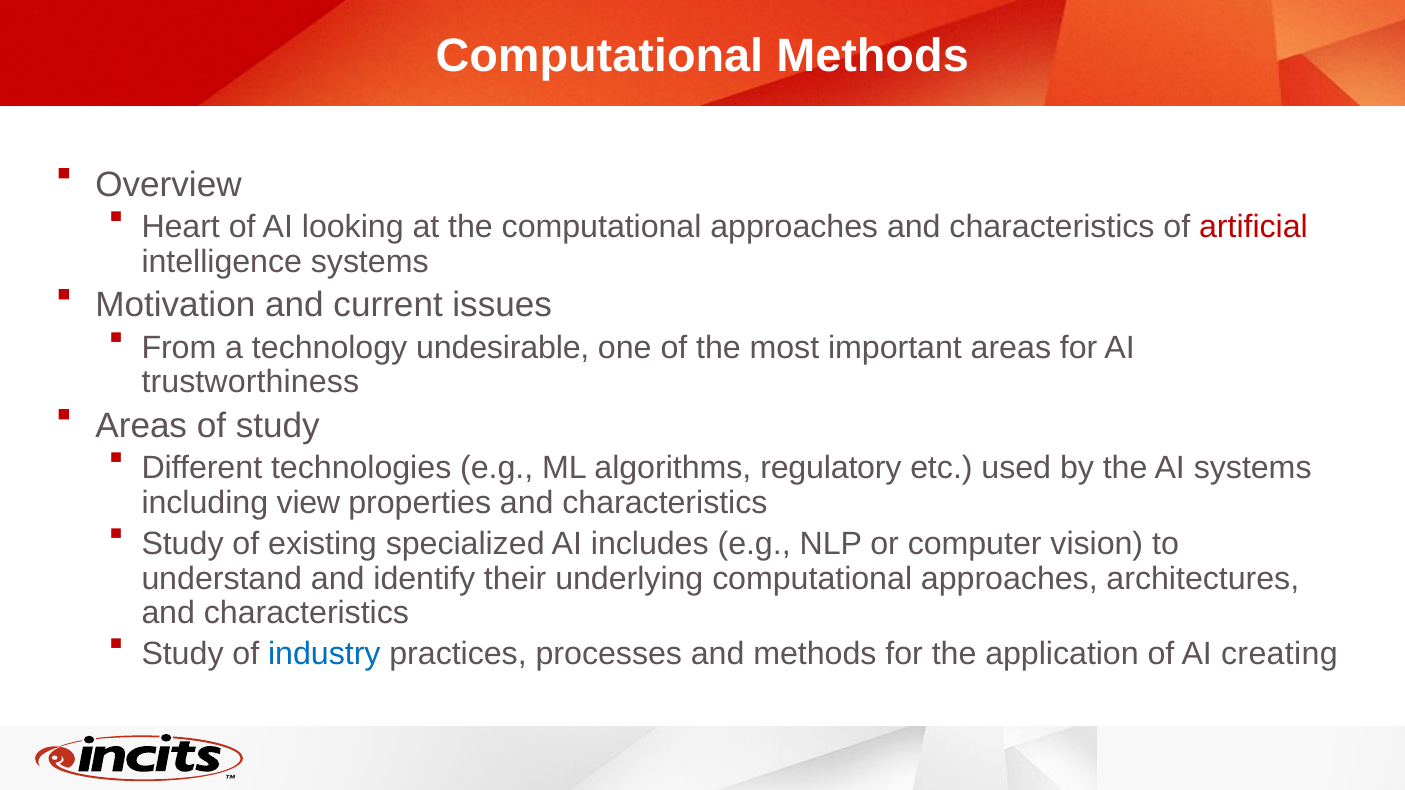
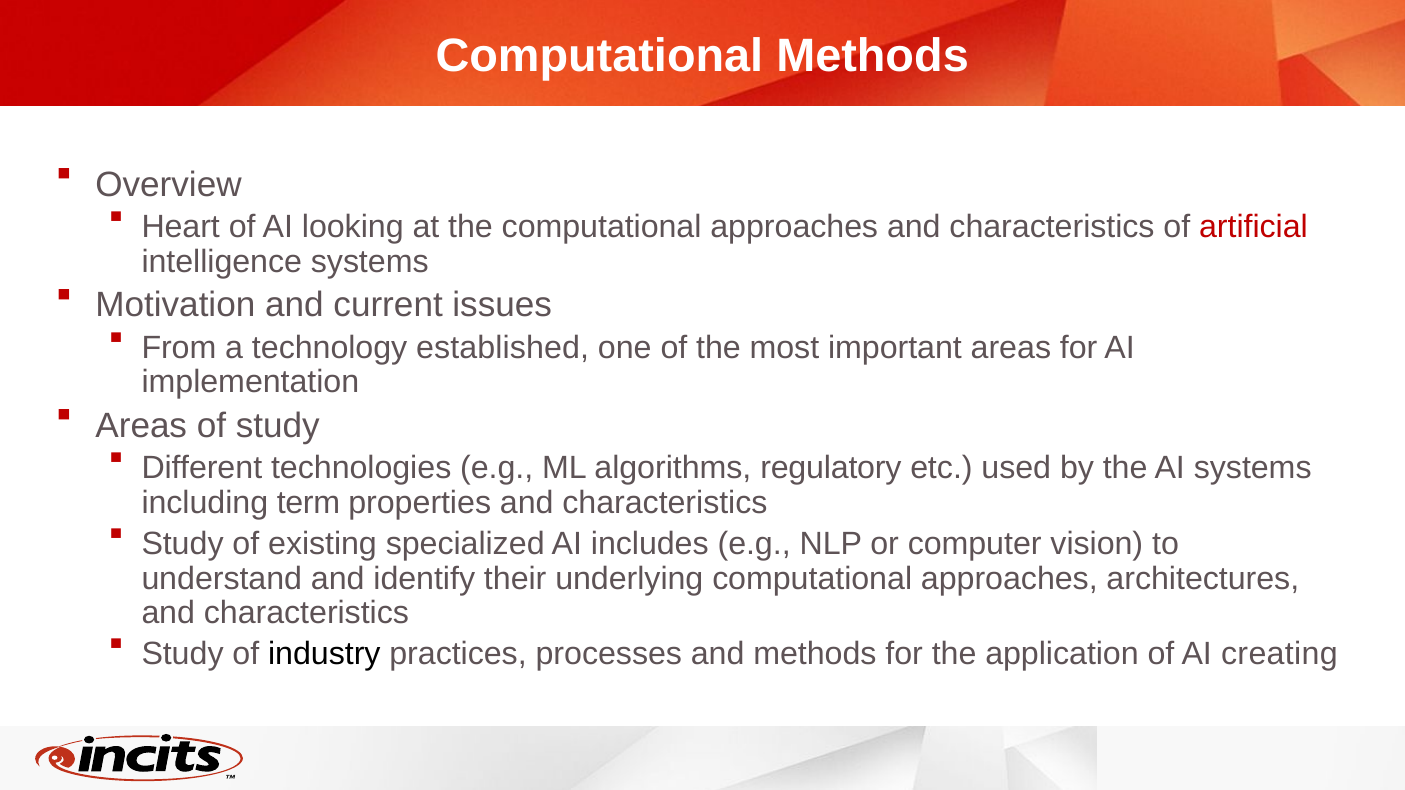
undesirable: undesirable -> established
trustworthiness: trustworthiness -> implementation
view: view -> term
industry colour: blue -> black
